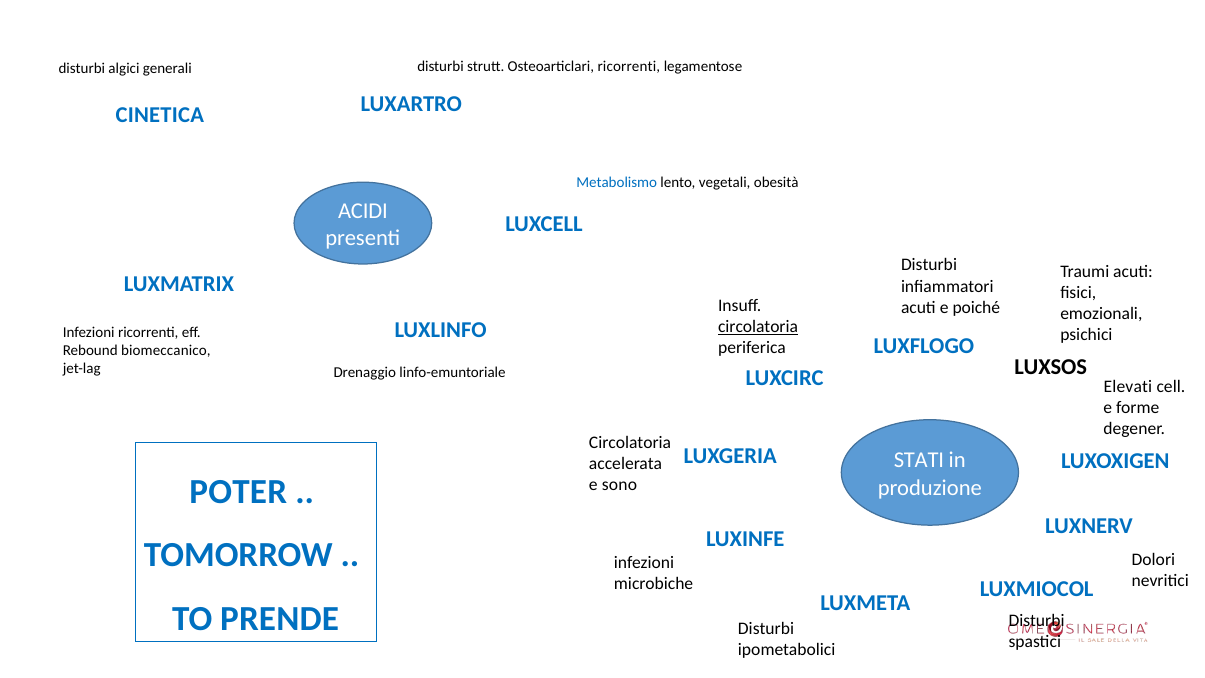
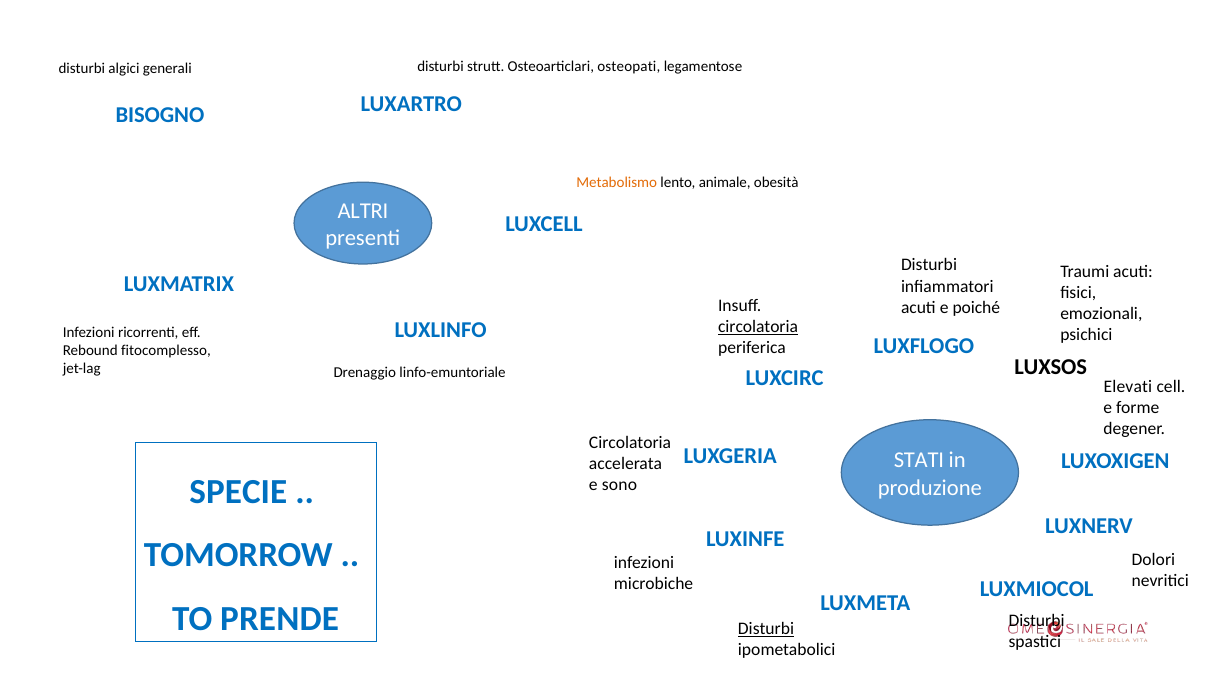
Osteoarticlari ricorrenti: ricorrenti -> osteopati
CINETICA: CINETICA -> BISOGNO
Metabolismo colour: blue -> orange
vegetali: vegetali -> animale
ACIDI: ACIDI -> ALTRI
biomeccanico: biomeccanico -> fitocomplesso
POTER: POTER -> SPECIE
Disturbi at (766, 629) underline: none -> present
